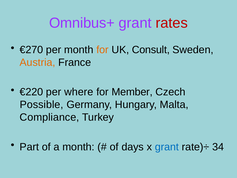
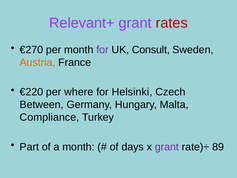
Omnibus+: Omnibus+ -> Relevant+
for at (102, 50) colour: orange -> purple
Member: Member -> Helsinki
Possible: Possible -> Between
grant at (167, 147) colour: blue -> purple
34: 34 -> 89
